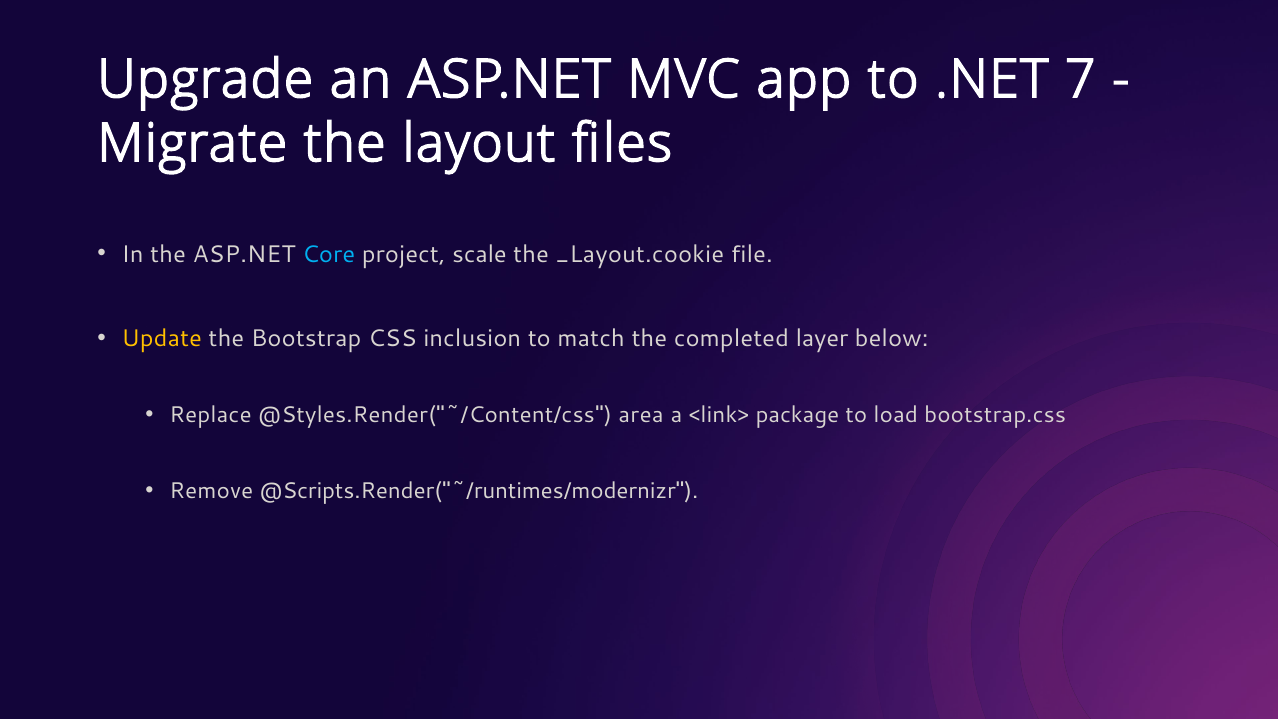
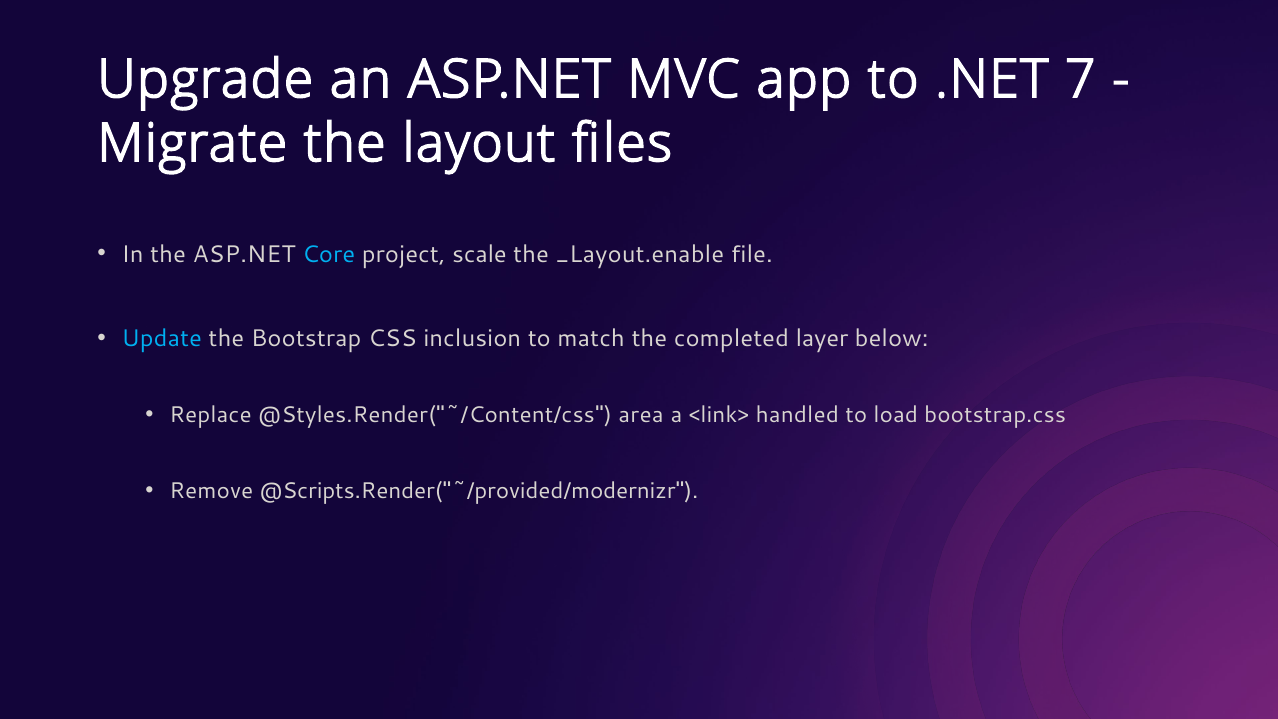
_Layout.cookie: _Layout.cookie -> _Layout.enable
Update colour: yellow -> light blue
package: package -> handled
@Scripts.Render("~/runtimes/modernizr: @Scripts.Render("~/runtimes/modernizr -> @Scripts.Render("~/provided/modernizr
